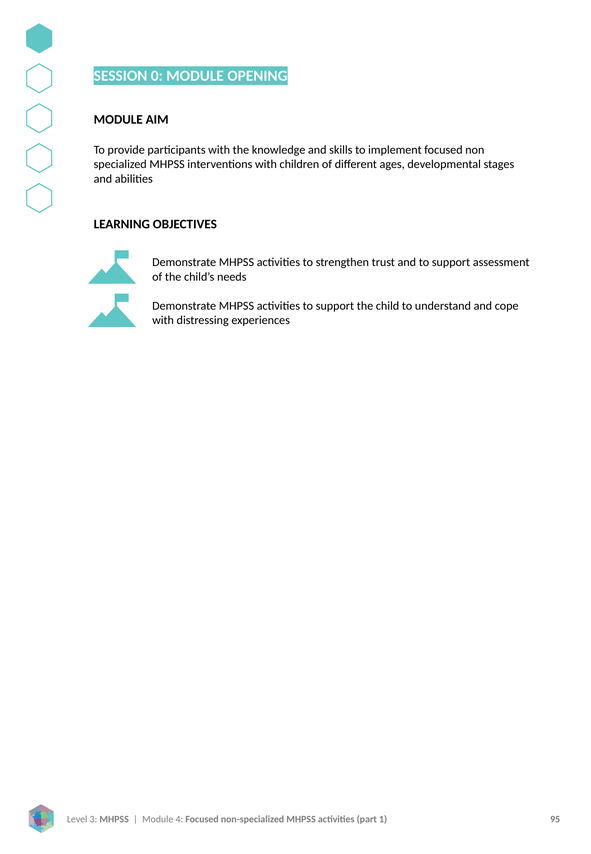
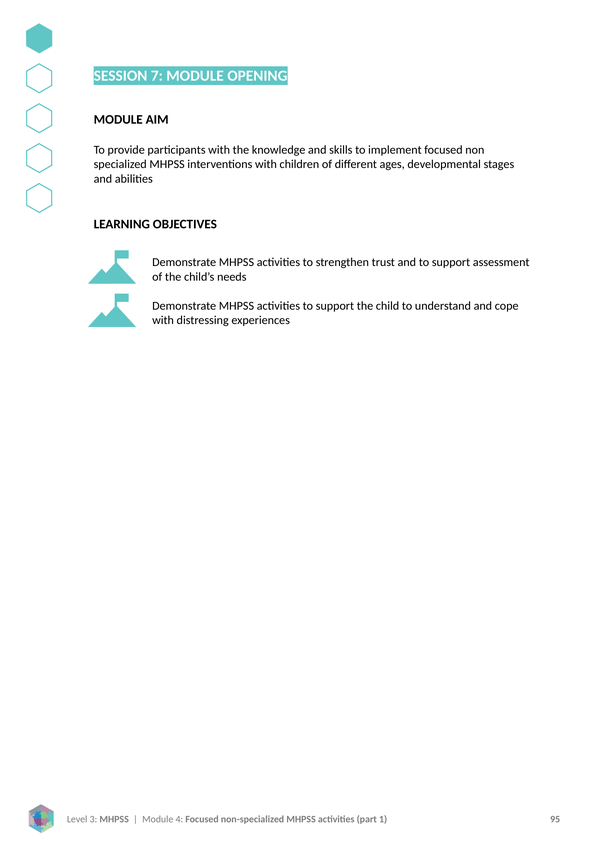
0: 0 -> 7
